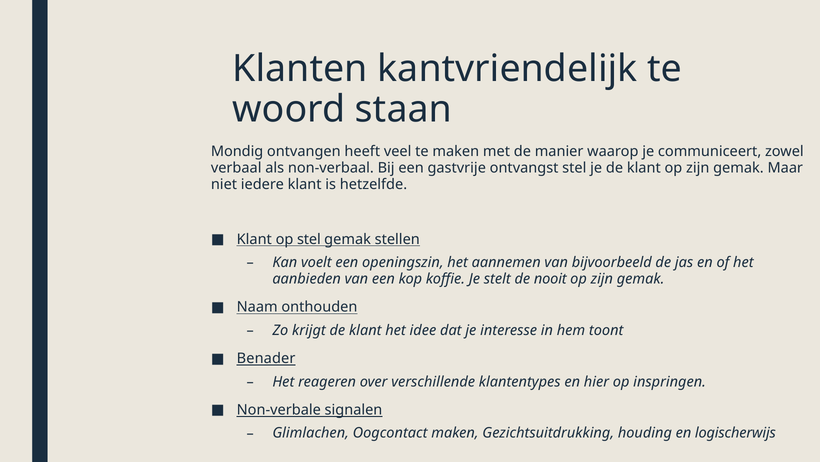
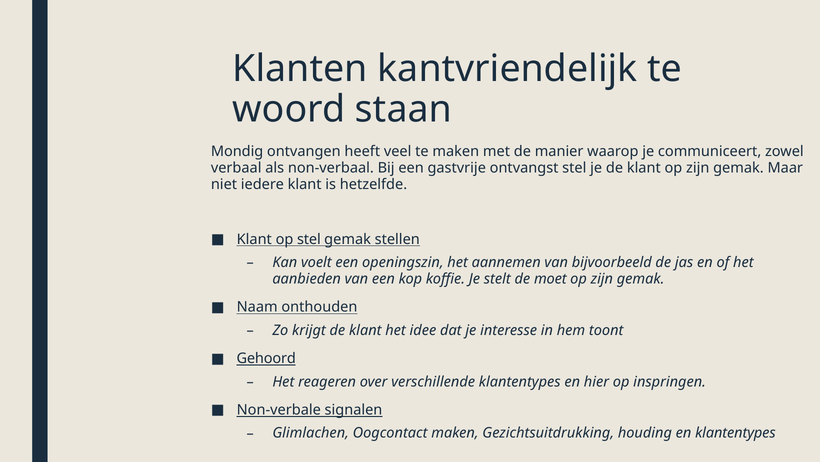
nooit: nooit -> moet
Benader: Benader -> Gehoord
en logischerwijs: logischerwijs -> klantentypes
